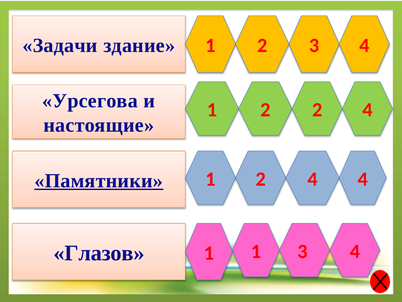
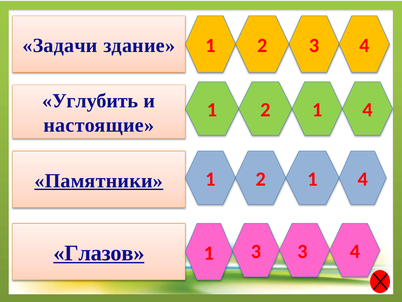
Урсегова: Урсегова -> Углубить
2 at (317, 110): 2 -> 1
4 at (312, 179): 4 -> 1
Глазов underline: none -> present
1 at (256, 251): 1 -> 3
